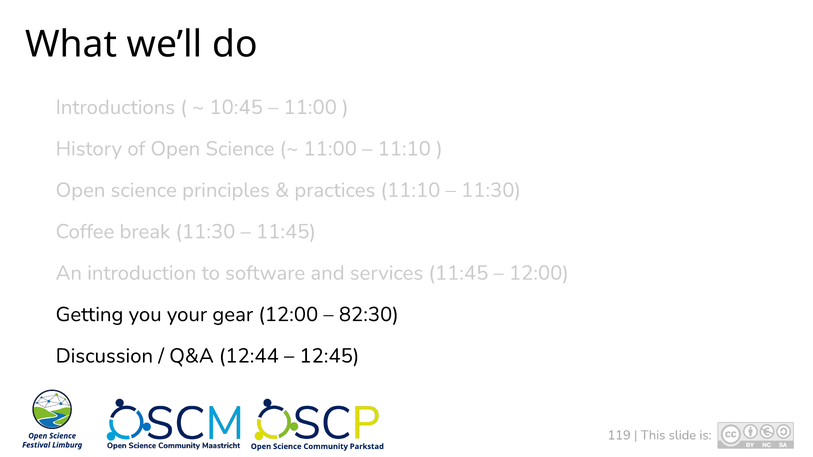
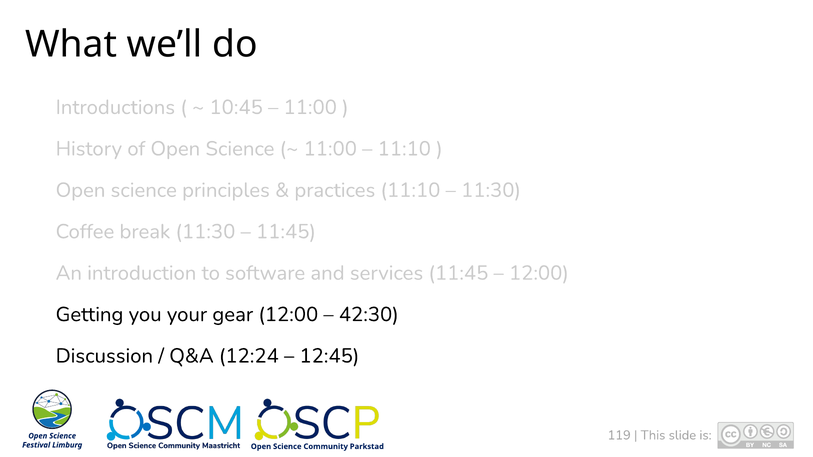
82:30: 82:30 -> 42:30
12:44: 12:44 -> 12:24
